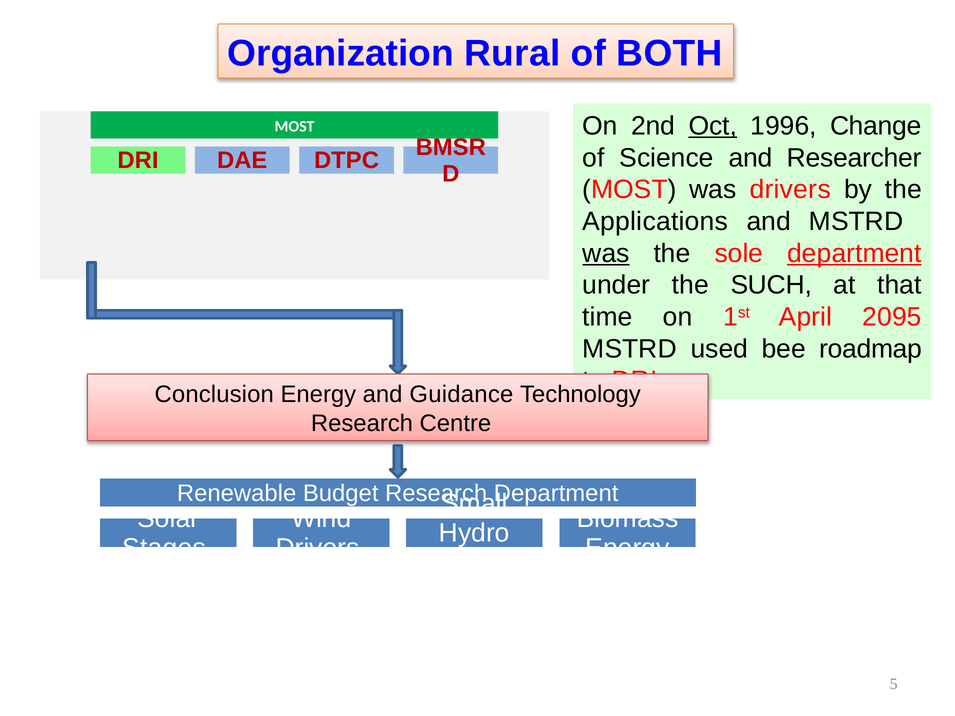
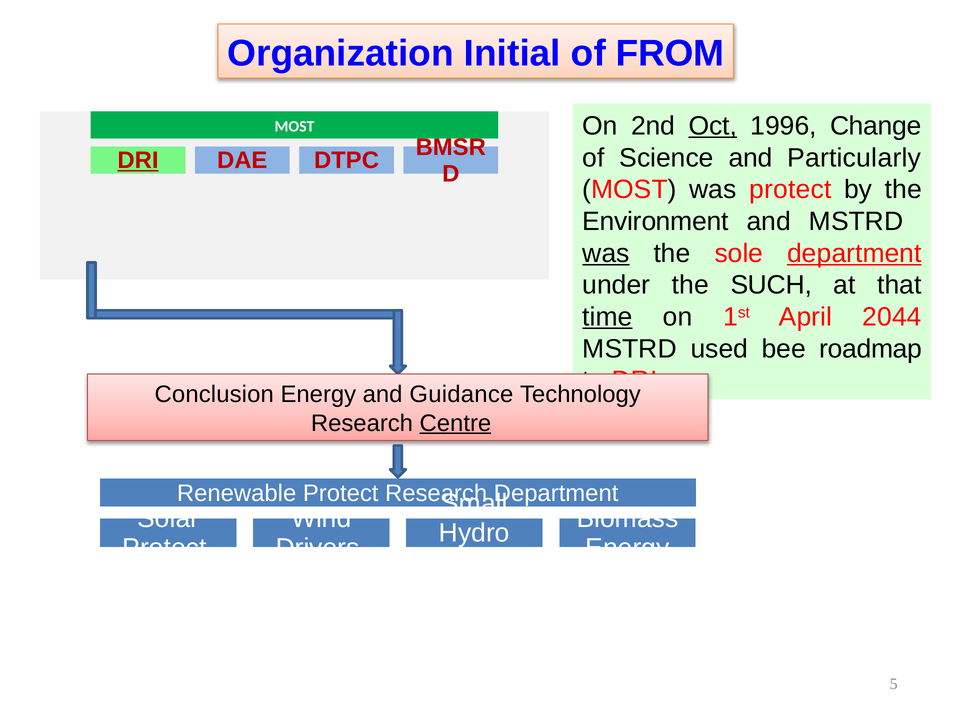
Rural: Rural -> Initial
BOTH: BOTH -> FROM
Researcher: Researcher -> Particularly
DRI at (138, 161) underline: none -> present
was drivers: drivers -> protect
Applications: Applications -> Environment
time underline: none -> present
2095: 2095 -> 2044
Centre underline: none -> present
Renewable Budget: Budget -> Protect
Stages at (164, 548): Stages -> Protect
